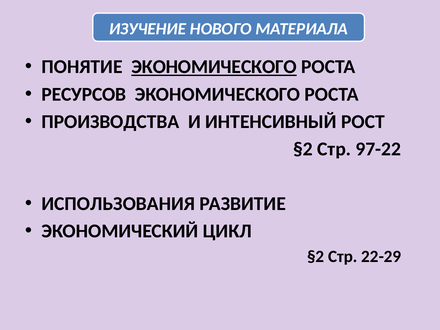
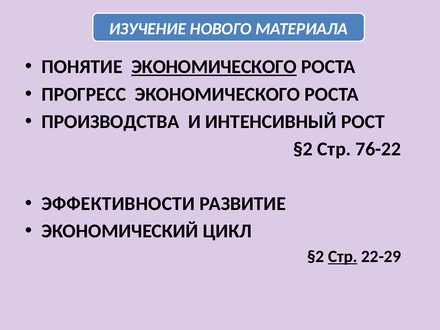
РЕСУРСОВ: РЕСУРСОВ -> ПРОГРЕСС
97-22: 97-22 -> 76-22
ИСПОЛЬЗОВАНИЯ: ИСПОЛЬЗОВАНИЯ -> ЭФФЕКТИВНОСТИ
Стр at (343, 256) underline: none -> present
